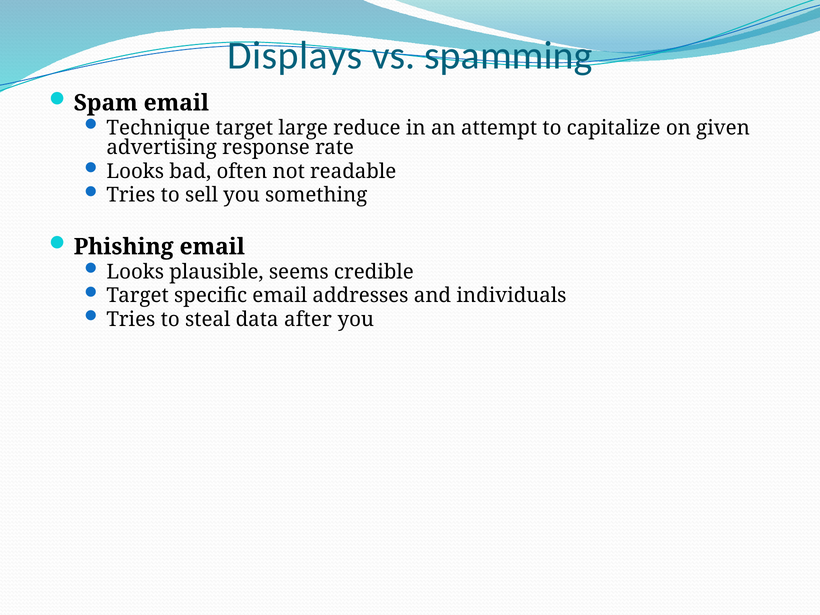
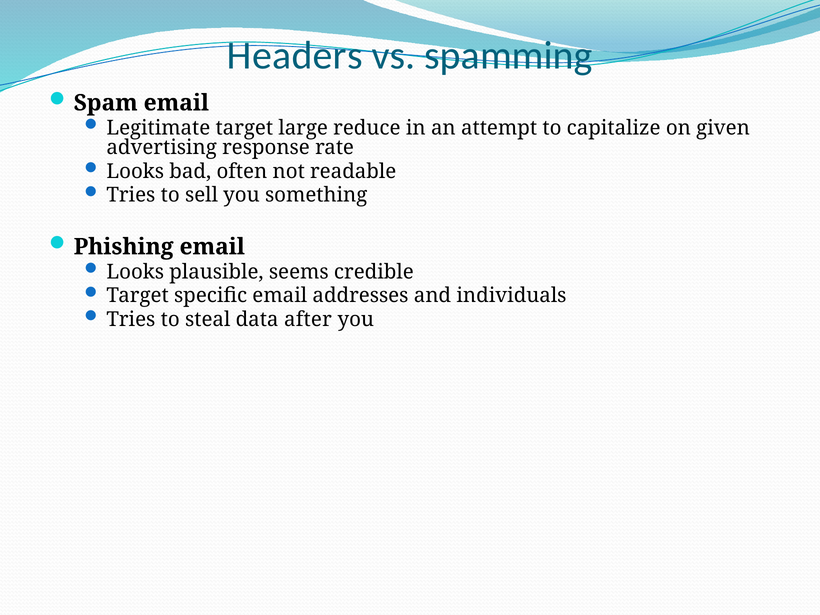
Displays: Displays -> Headers
Technique: Technique -> Legitimate
